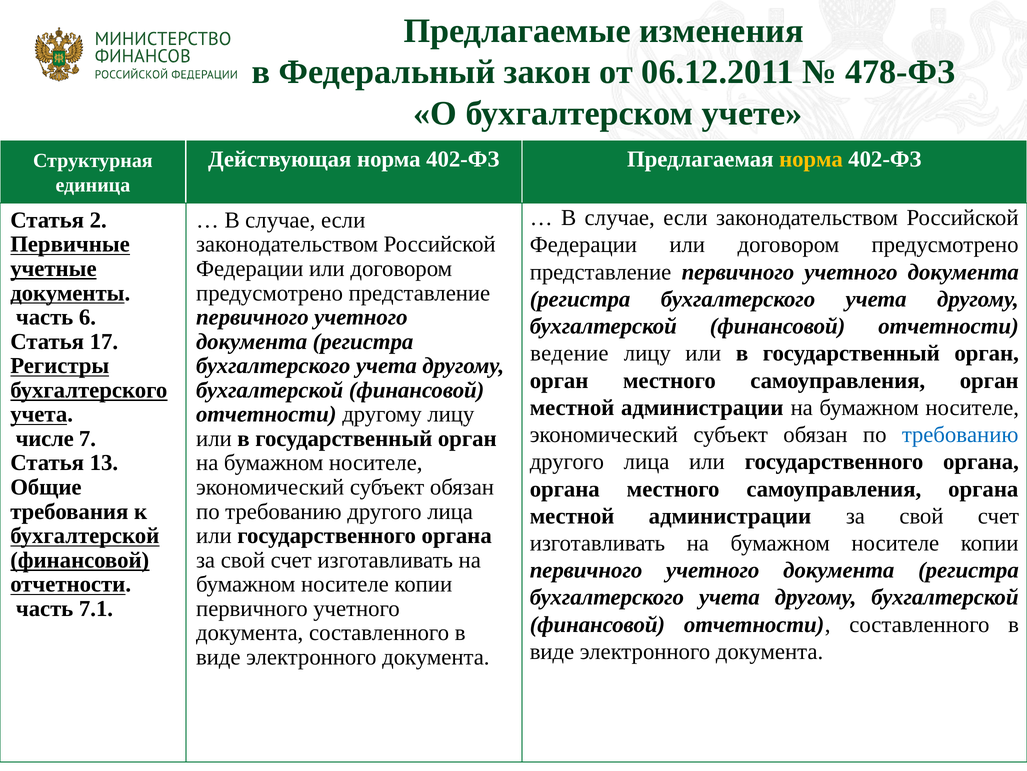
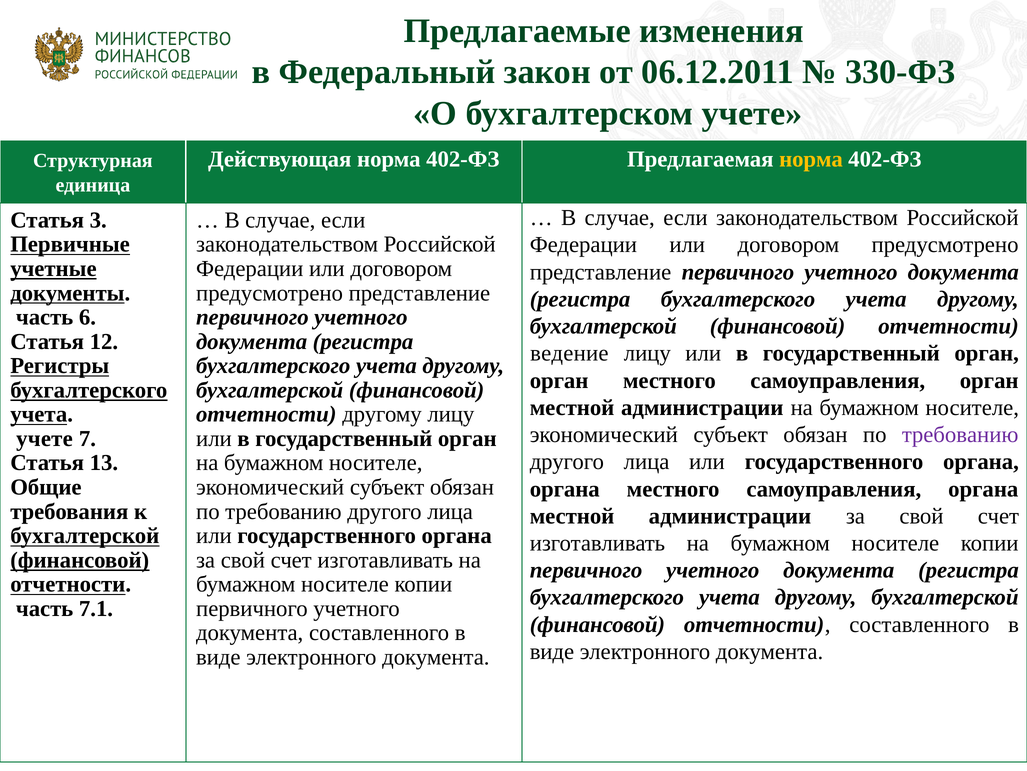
478-ФЗ: 478-ФЗ -> 330-ФЗ
2: 2 -> 3
17: 17 -> 12
требованию at (960, 434) colour: blue -> purple
числе at (45, 438): числе -> учете
